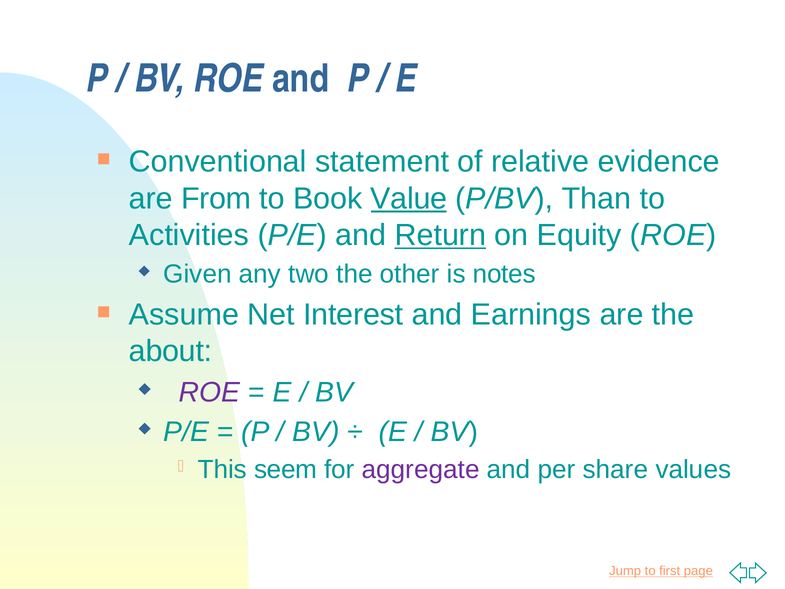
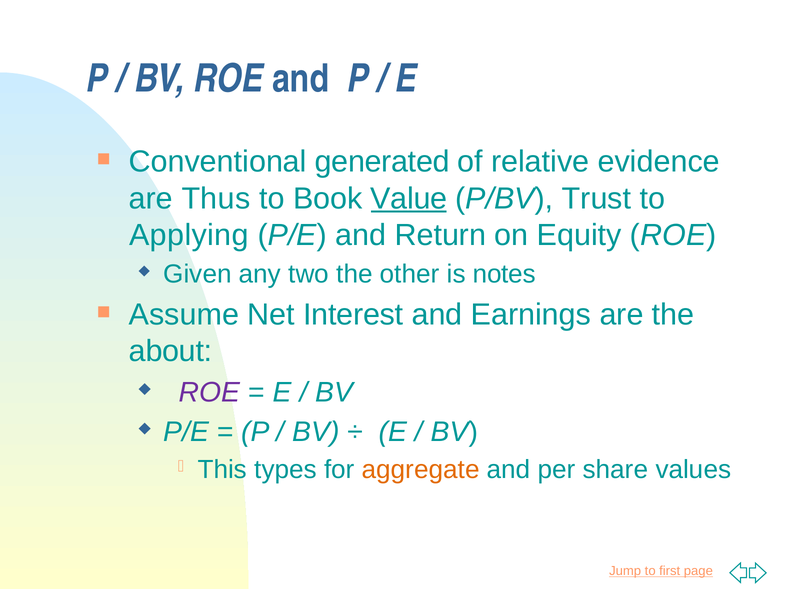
statement: statement -> generated
From: From -> Thus
Than: Than -> Trust
Activities: Activities -> Applying
Return underline: present -> none
seem: seem -> types
aggregate colour: purple -> orange
